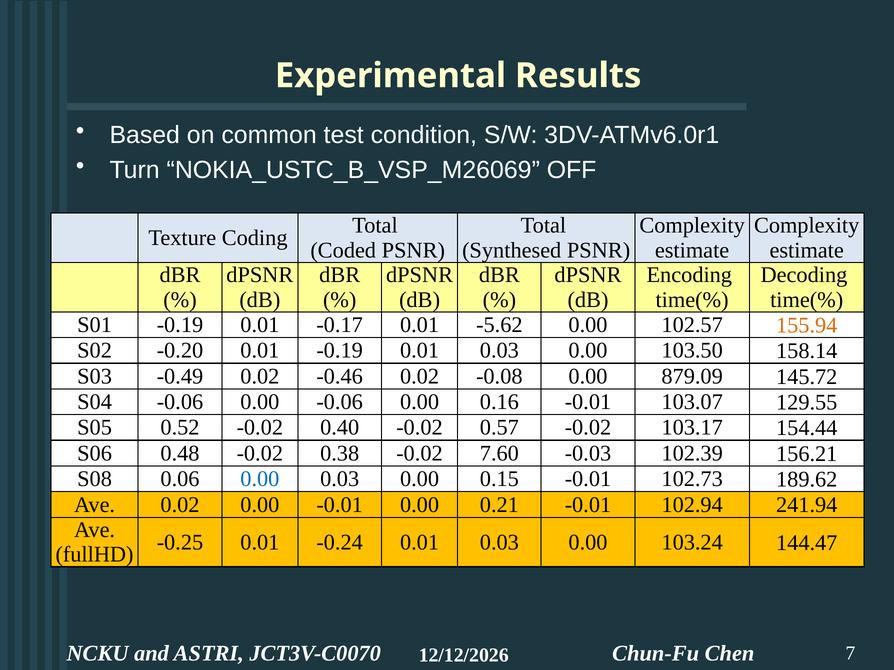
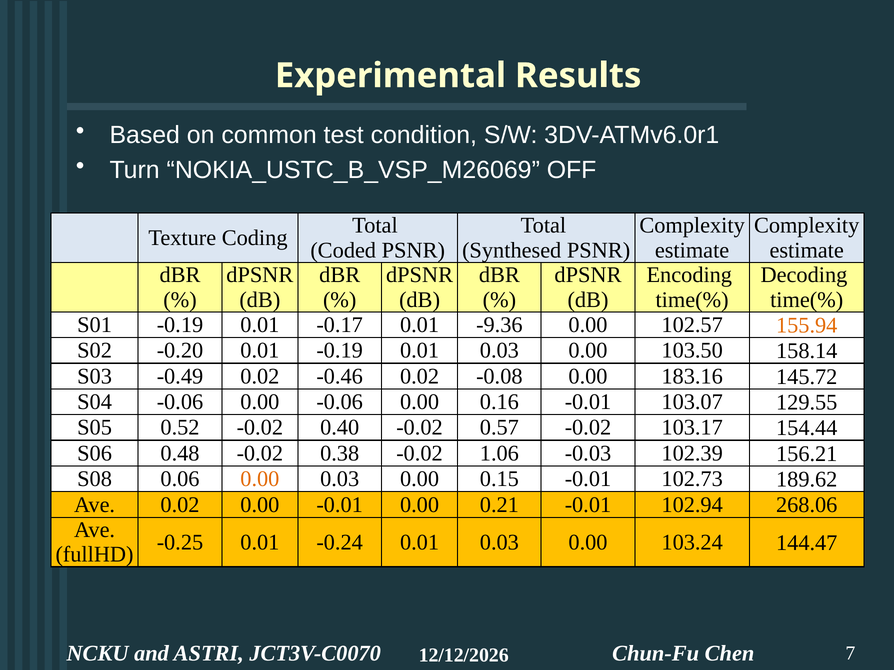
-5.62: -5.62 -> -9.36
879.09: 879.09 -> 183.16
7.60: 7.60 -> 1.06
0.00 at (260, 479) colour: blue -> orange
241.94: 241.94 -> 268.06
